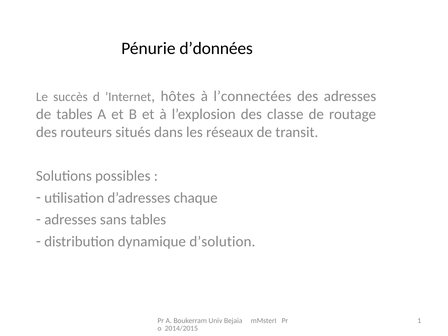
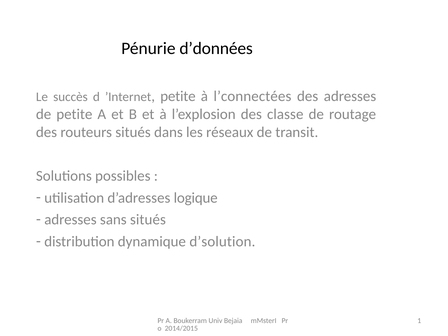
hôtes at (178, 96): hôtes -> petite
de tables: tables -> petite
chaque: chaque -> logique
sans tables: tables -> situés
